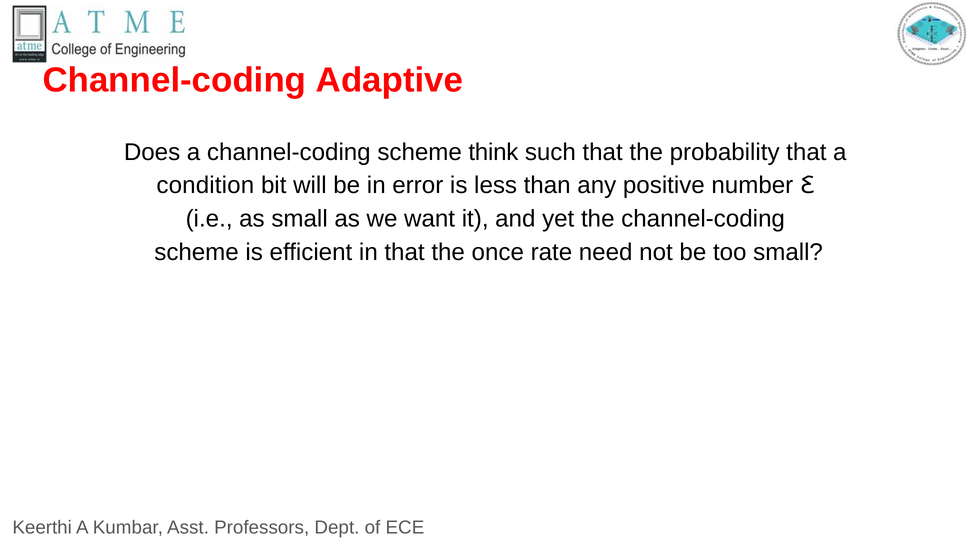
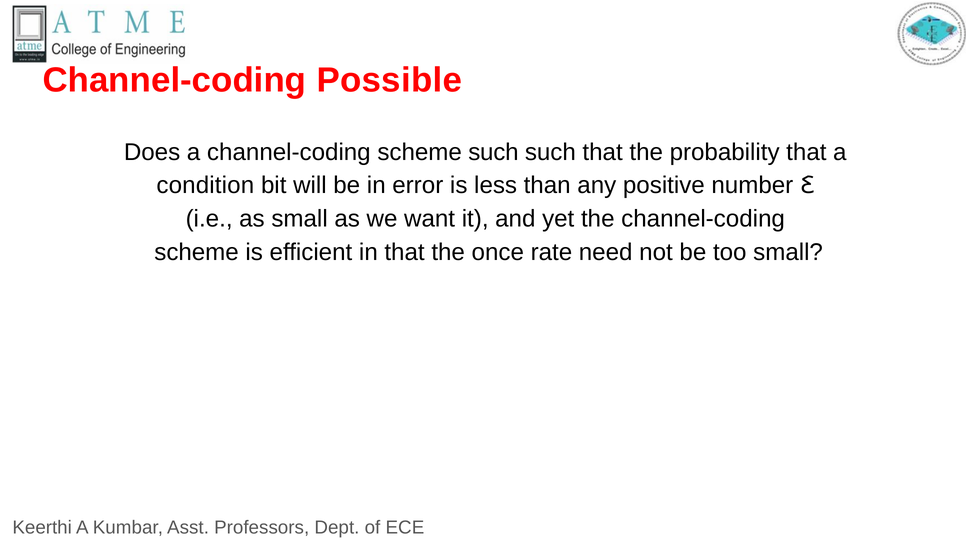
Adaptive: Adaptive -> Possible
scheme think: think -> such
